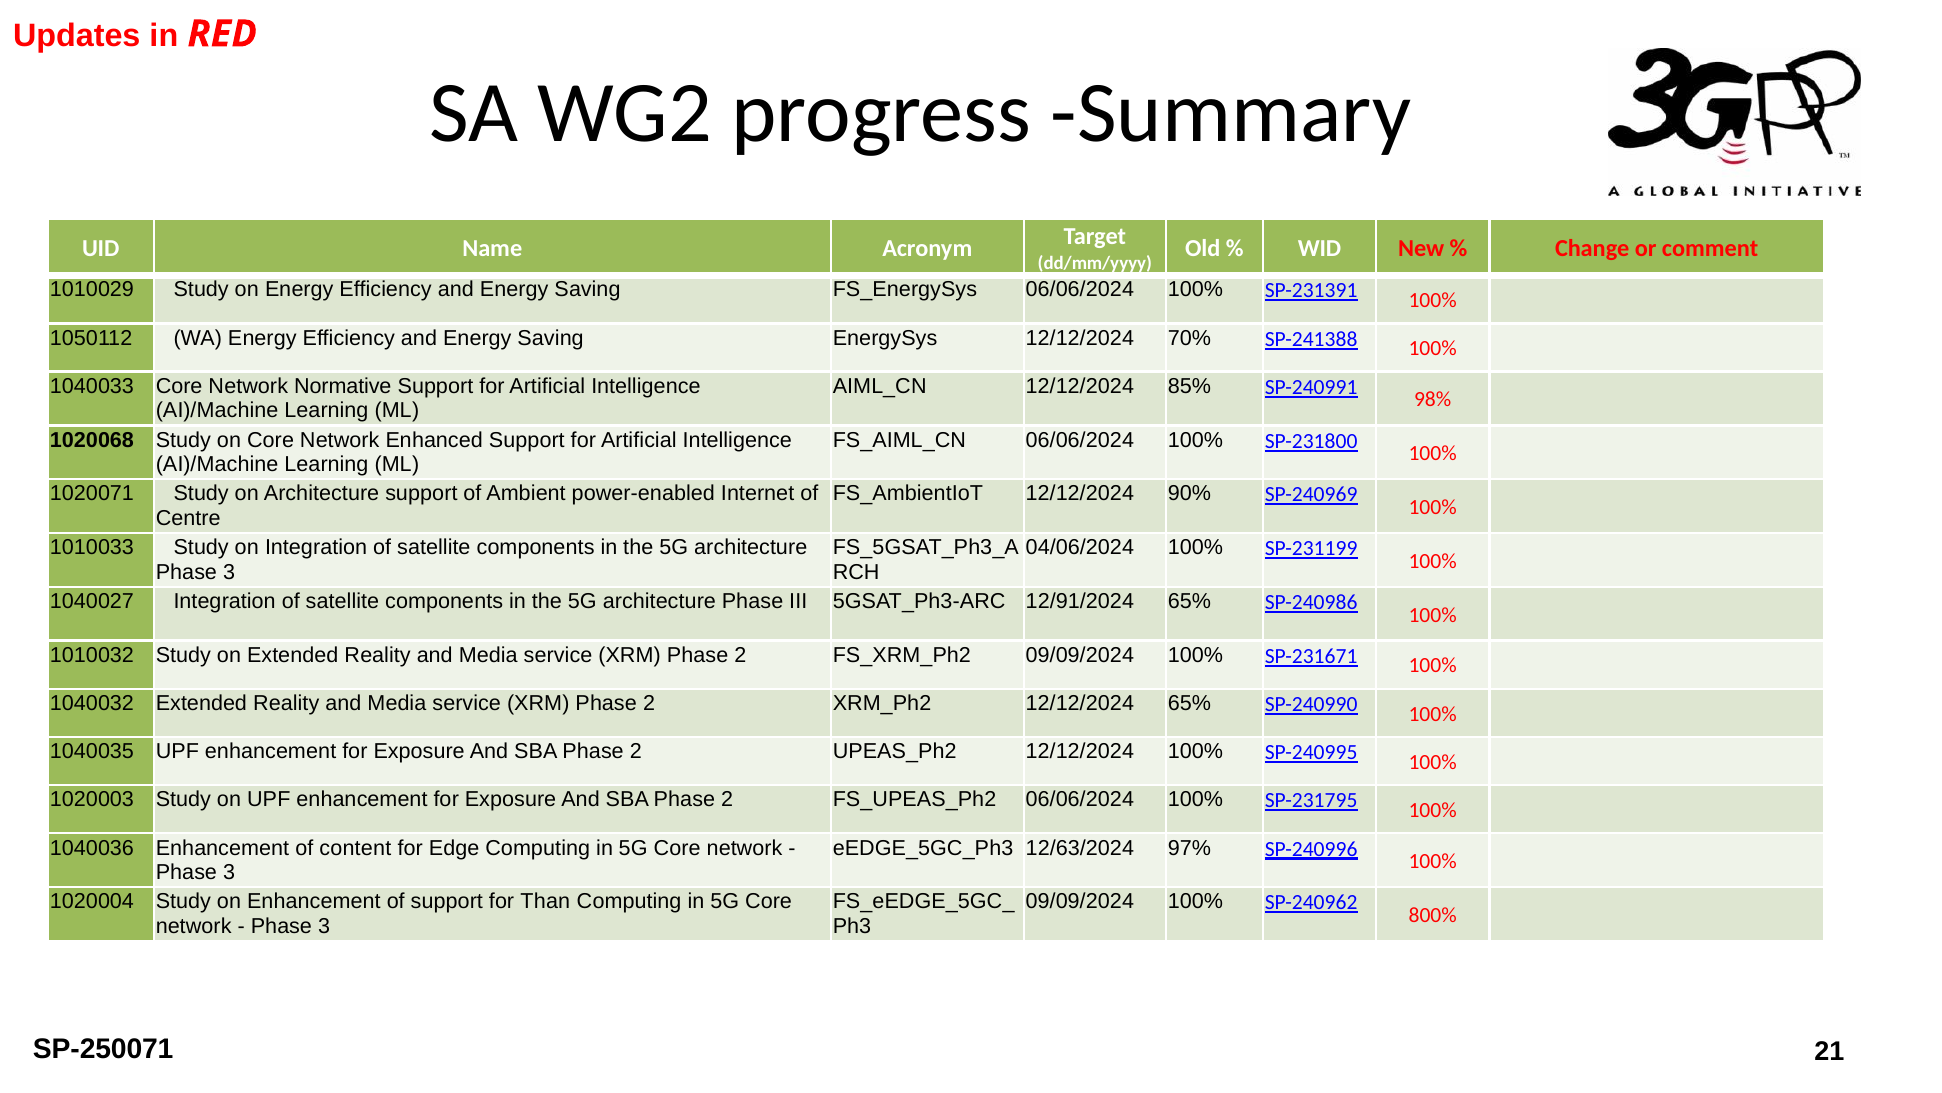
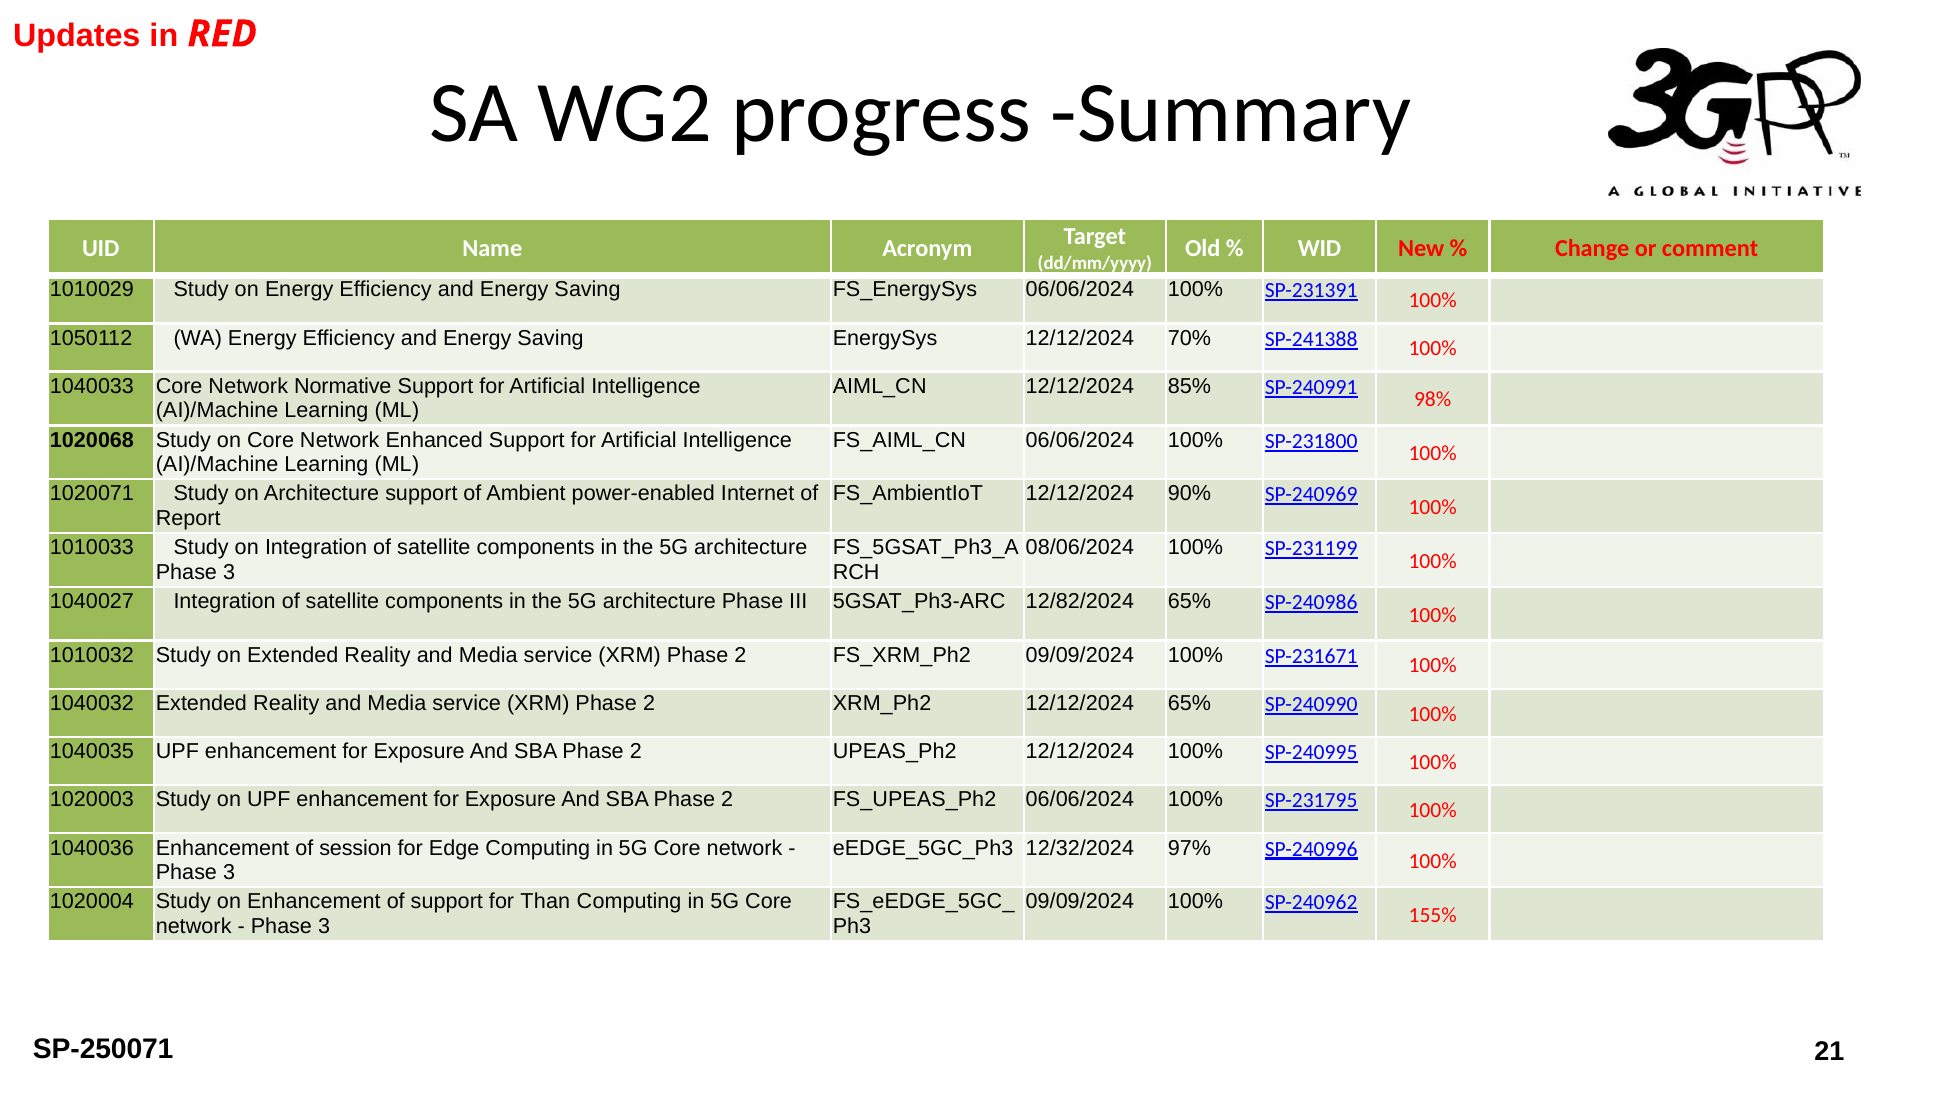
Centre: Centre -> Report
04/06/2024: 04/06/2024 -> 08/06/2024
12/91/2024: 12/91/2024 -> 12/82/2024
content: content -> session
12/63/2024: 12/63/2024 -> 12/32/2024
800%: 800% -> 155%
